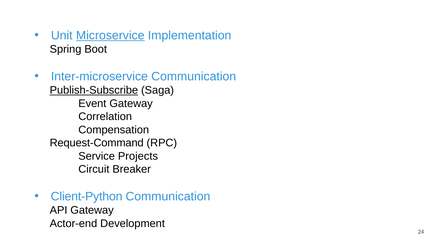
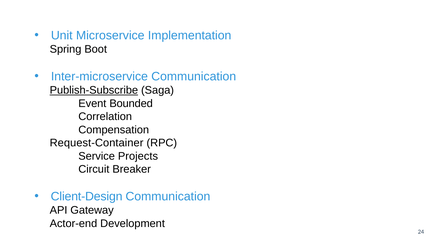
Microservice underline: present -> none
Event Gateway: Gateway -> Bounded
Request-Command: Request-Command -> Request-Container
Client-Python: Client-Python -> Client-Design
